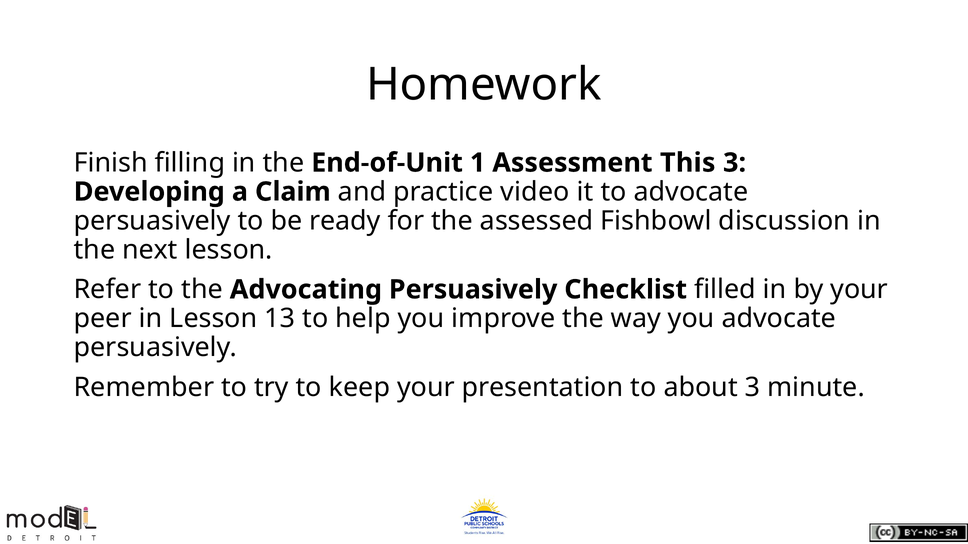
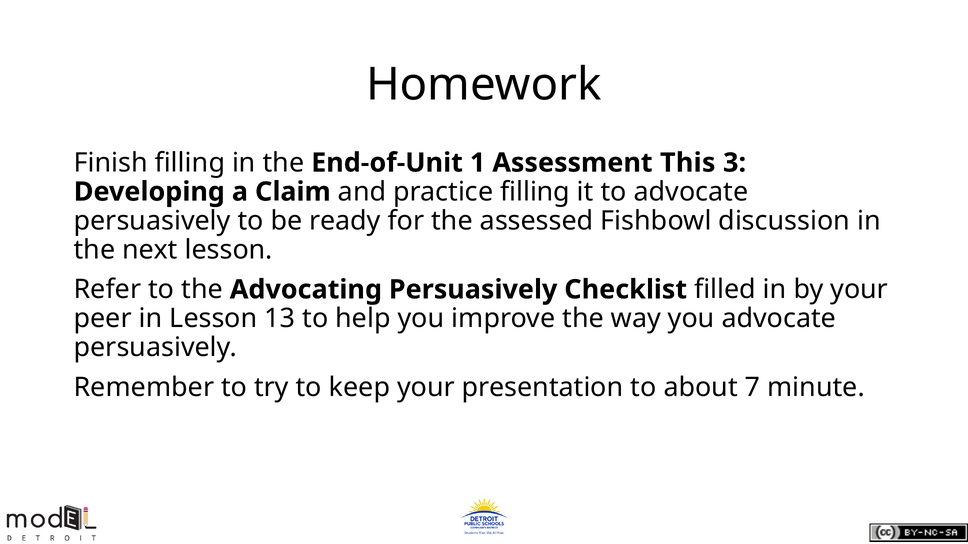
practice video: video -> filling
about 3: 3 -> 7
